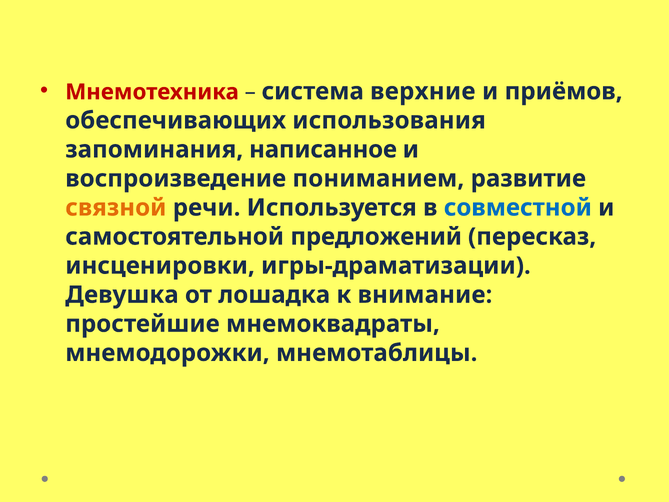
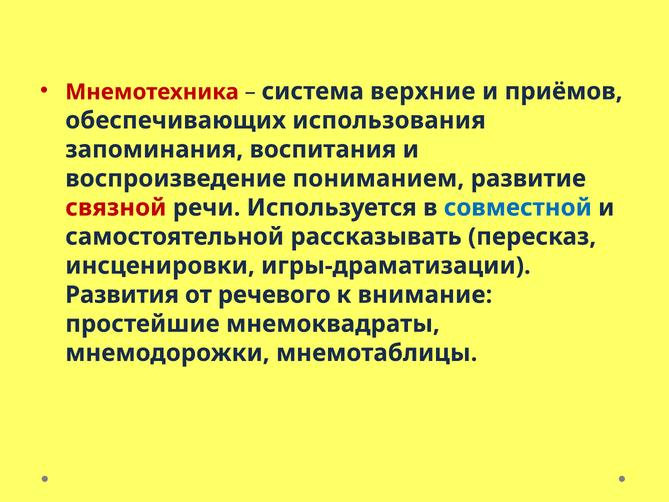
написанное: написанное -> воспитания
связной colour: orange -> red
предложений: предложений -> рассказывать
Девушка: Девушка -> Развития
лошадка: лошадка -> речевого
